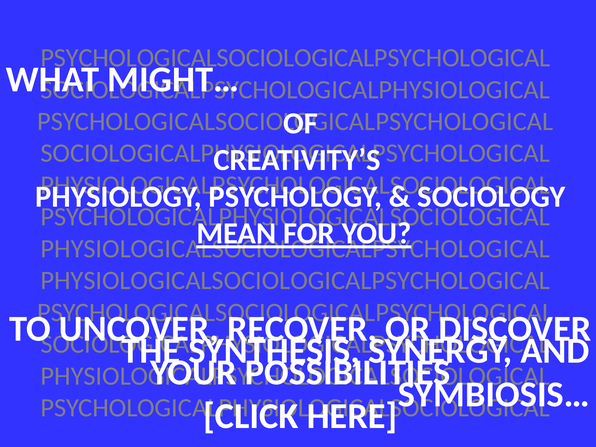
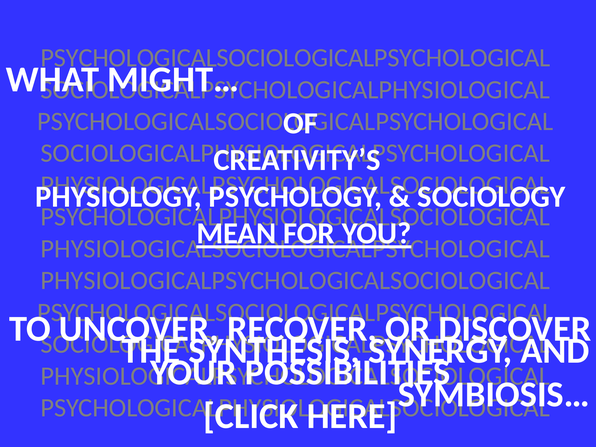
PHYSIOLOGICALSOCIOLOGICALPSYCHOLOGICAL at (295, 281): PHYSIOLOGICALSOCIOLOGICALPSYCHOLOGICAL -> PHYSIOLOGICALPSYCHOLOGICALSOCIOLOGICAL
